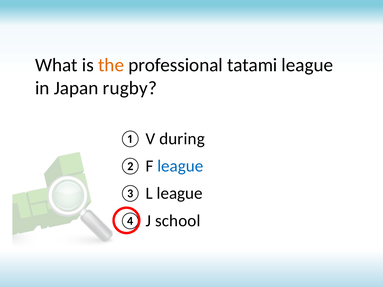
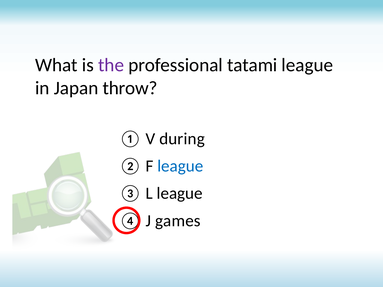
the colour: orange -> purple
rugby: rugby -> throw
school: school -> games
